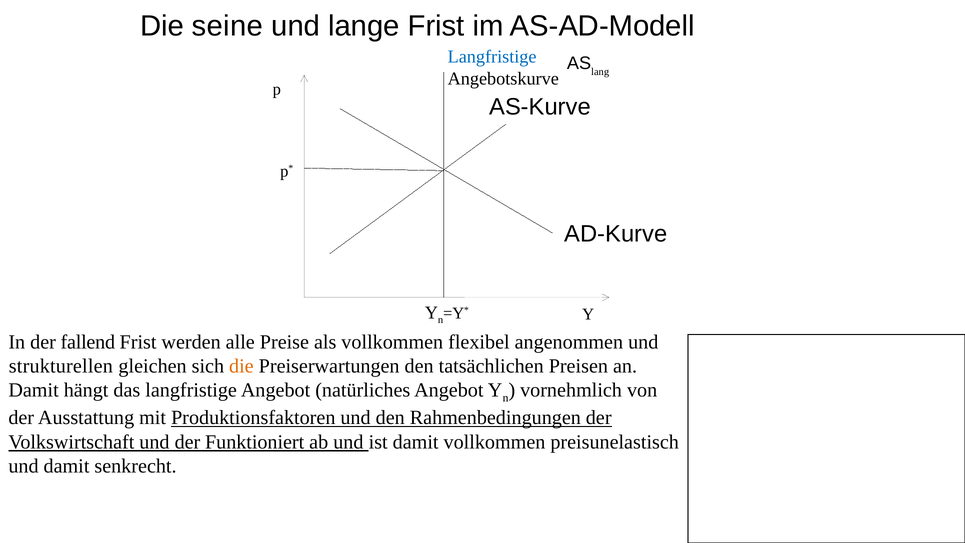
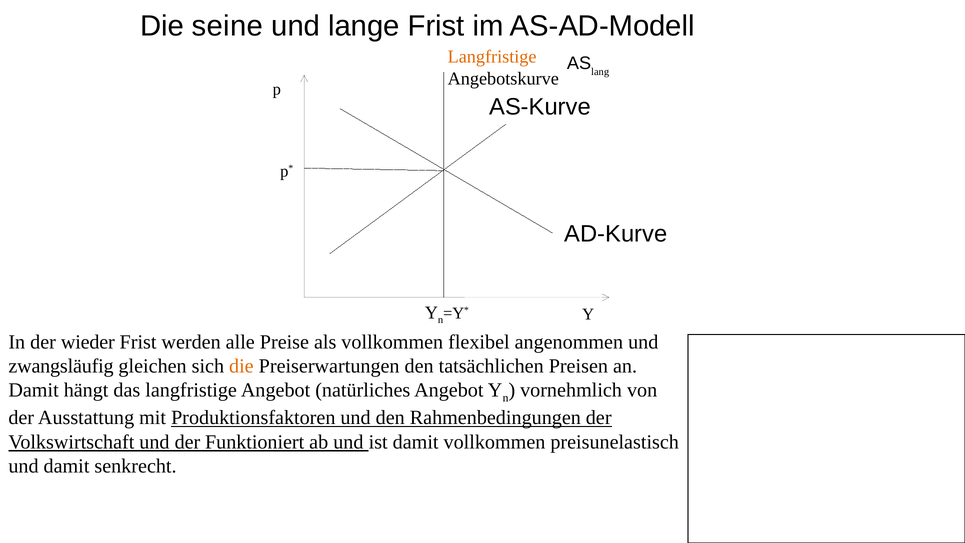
Langfristige at (492, 57) colour: blue -> orange
fallend: fallend -> wieder
strukturellen: strukturellen -> zwangsläufig
